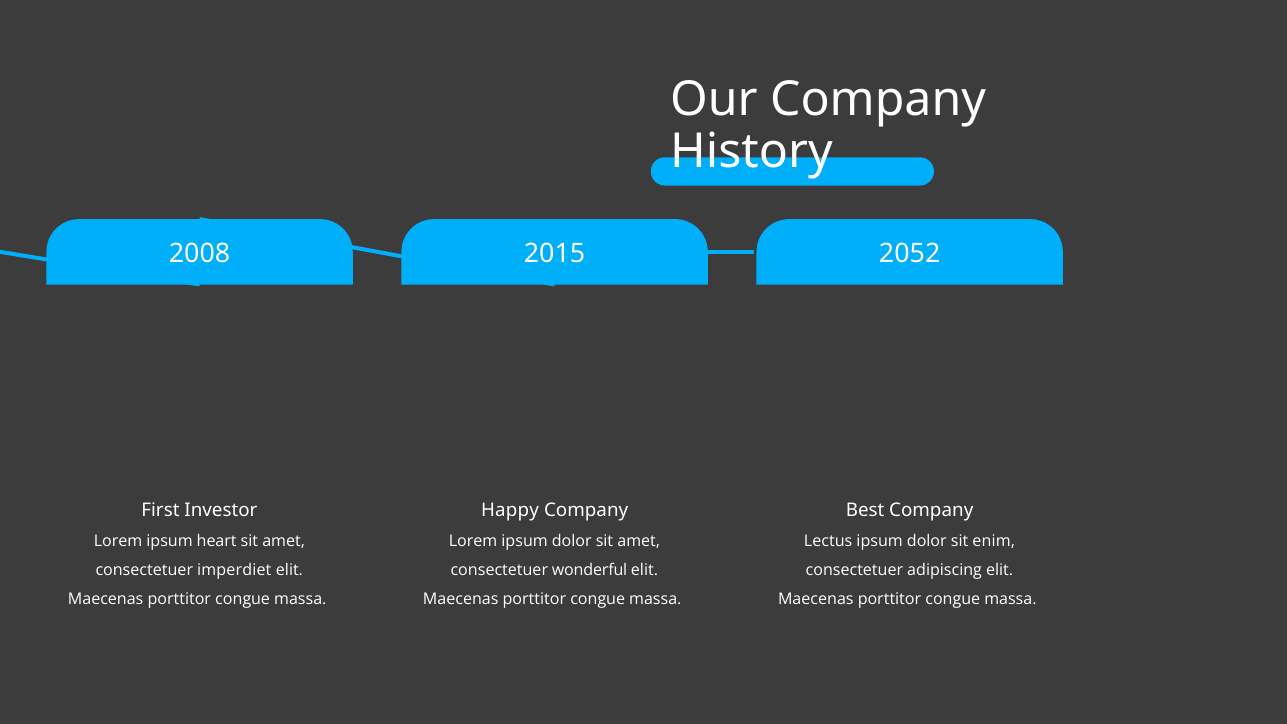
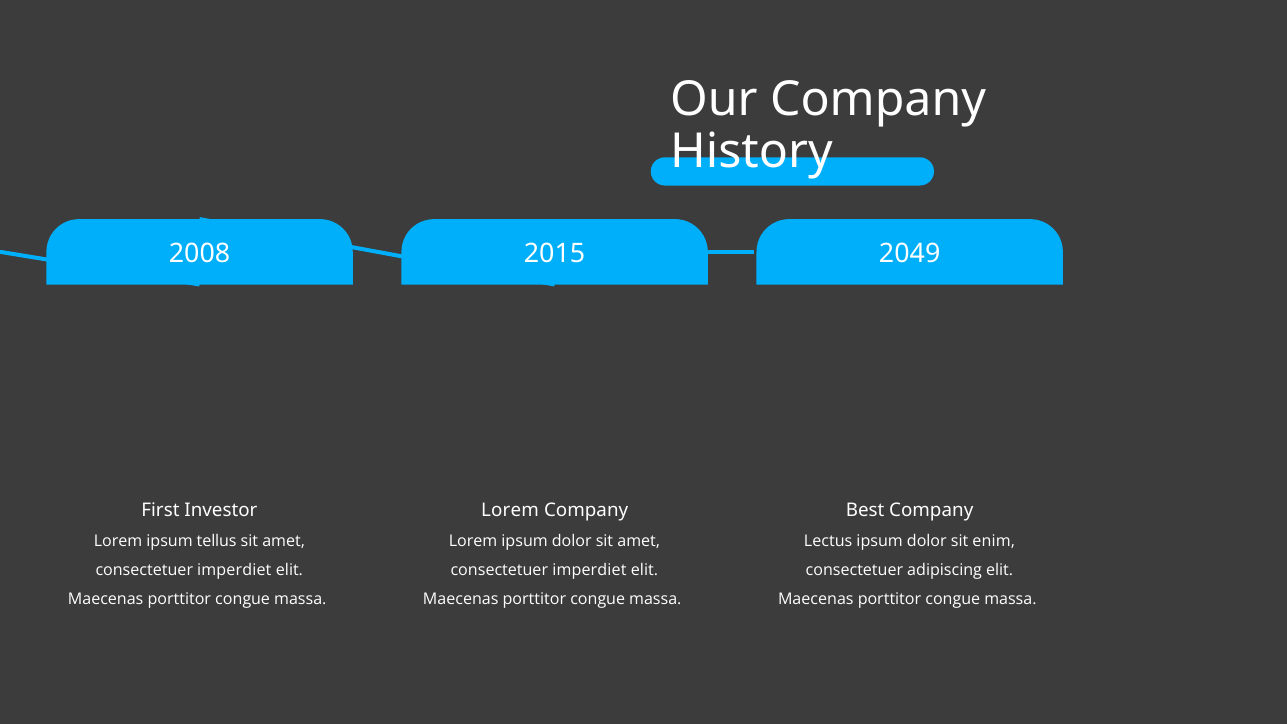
2052: 2052 -> 2049
Happy at (510, 511): Happy -> Lorem
heart: heart -> tellus
wonderful at (590, 570): wonderful -> imperdiet
